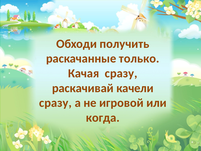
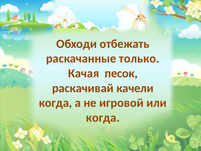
получить: получить -> отбежать
Качая сразу: сразу -> песок
сразу at (55, 103): сразу -> когда
